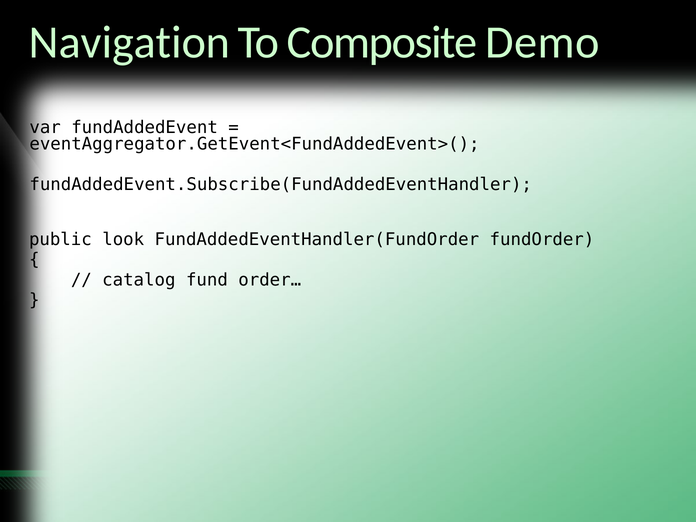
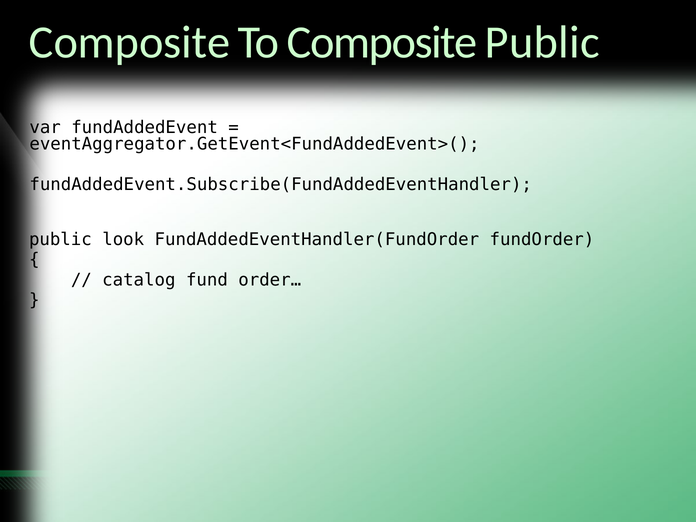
Navigation at (130, 42): Navigation -> Composite
Composite Demo: Demo -> Public
